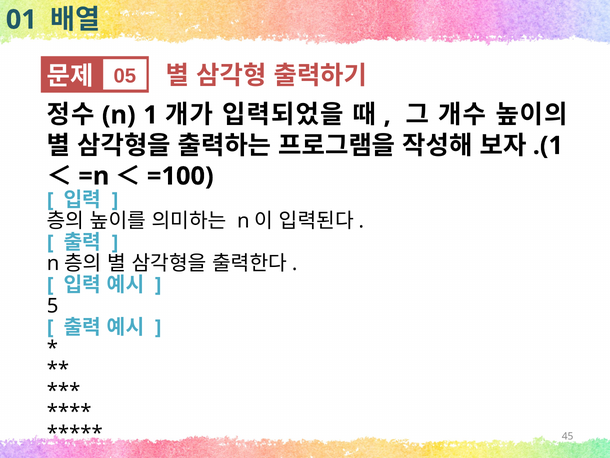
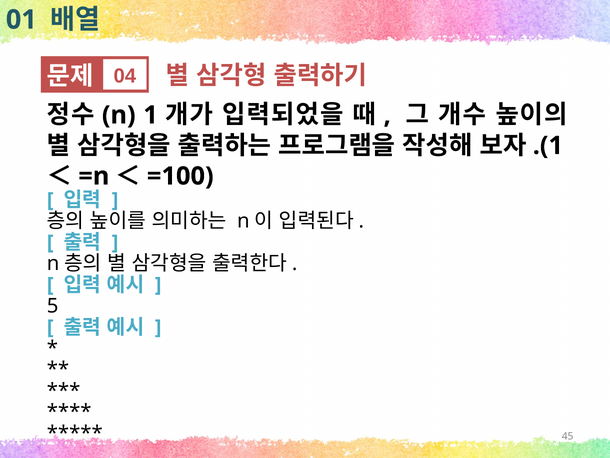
05: 05 -> 04
